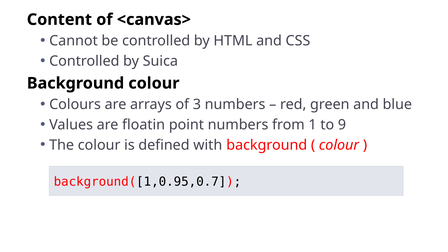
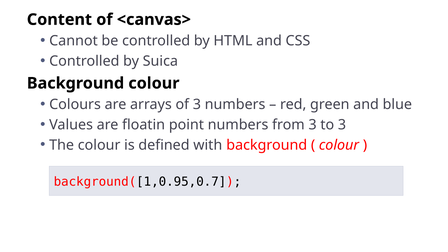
from 1: 1 -> 3
to 9: 9 -> 3
